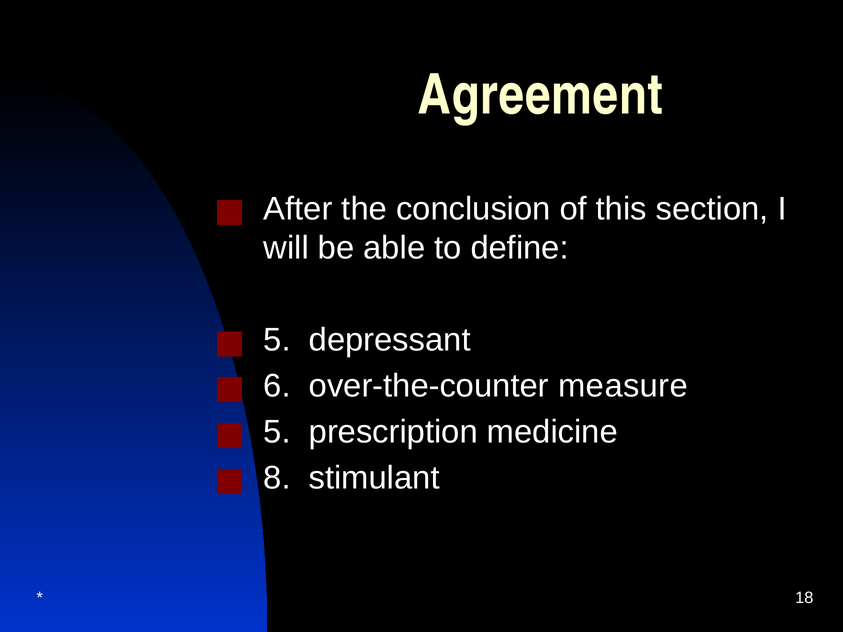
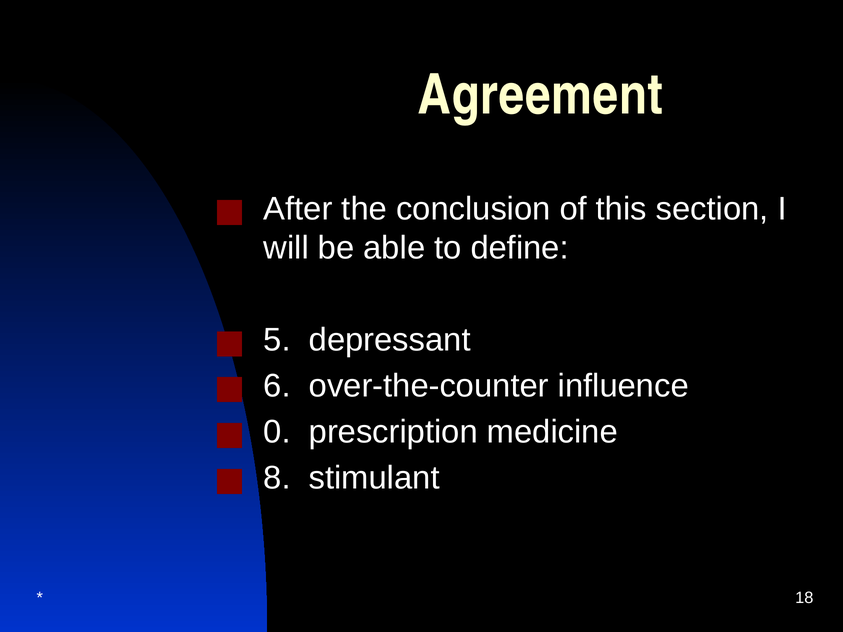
measure: measure -> influence
5 at (277, 432): 5 -> 0
